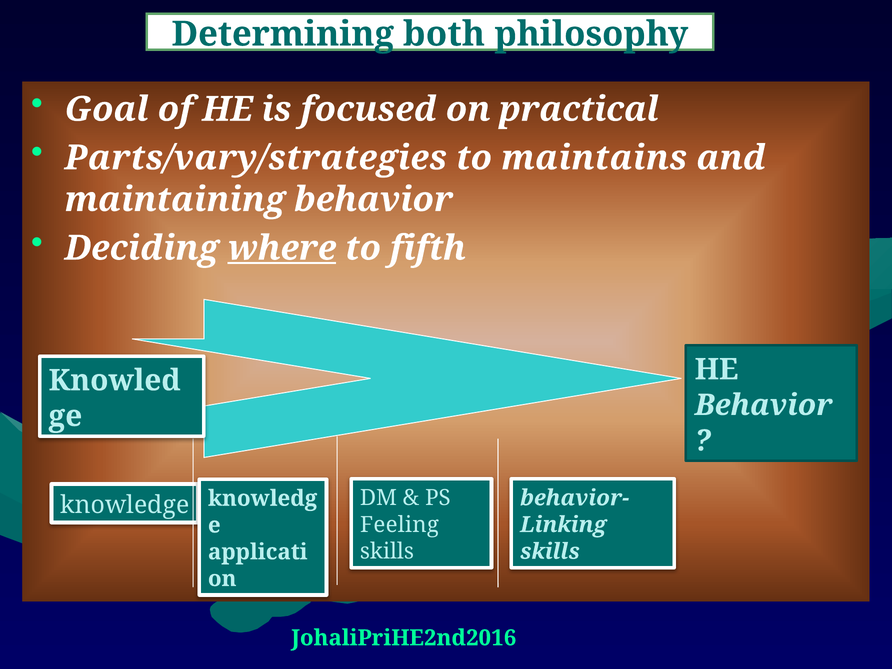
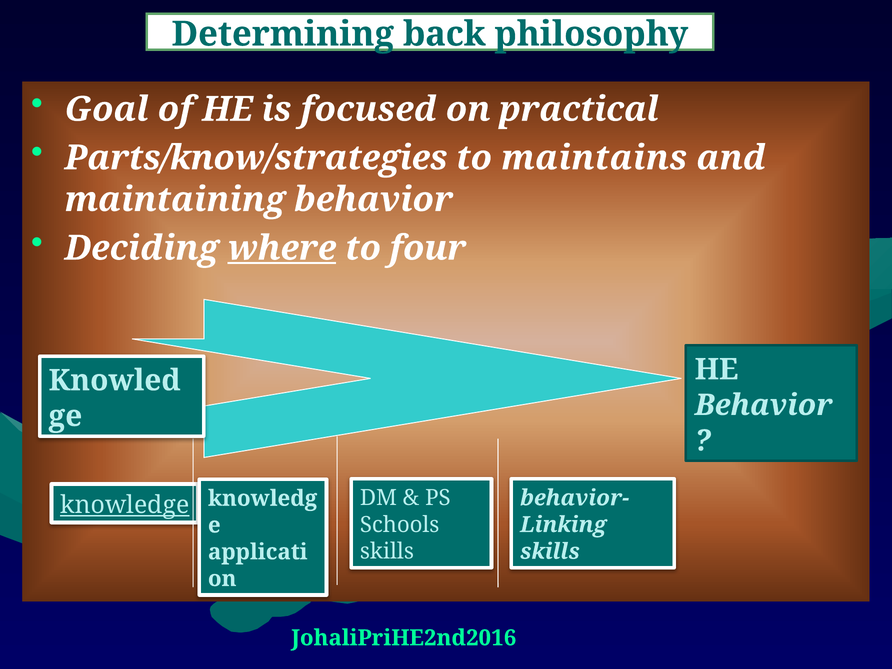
both: both -> back
Parts/vary/strategies: Parts/vary/strategies -> Parts/know/strategies
fifth: fifth -> four
knowledge underline: none -> present
Feeling: Feeling -> Schools
